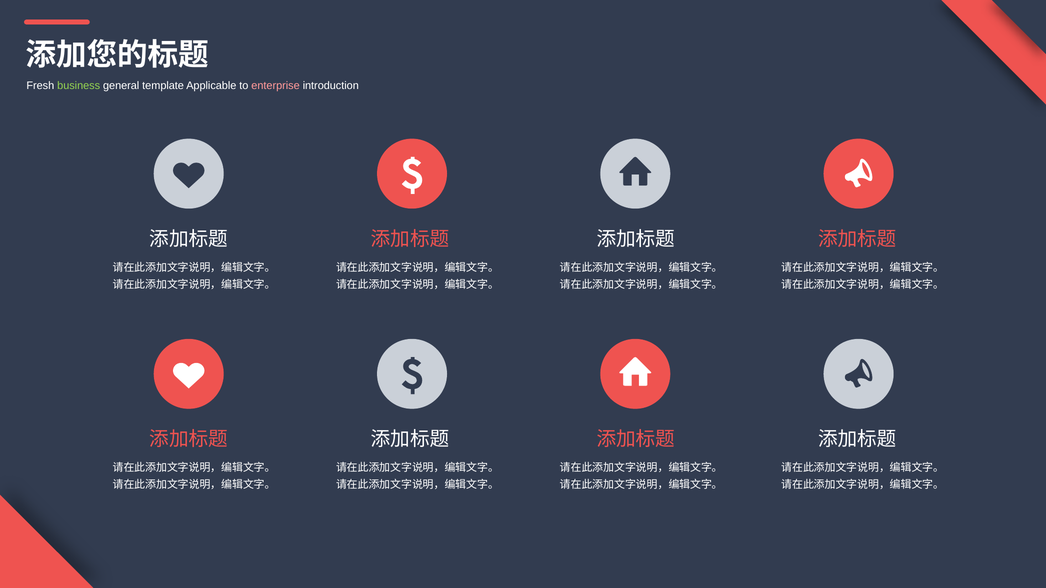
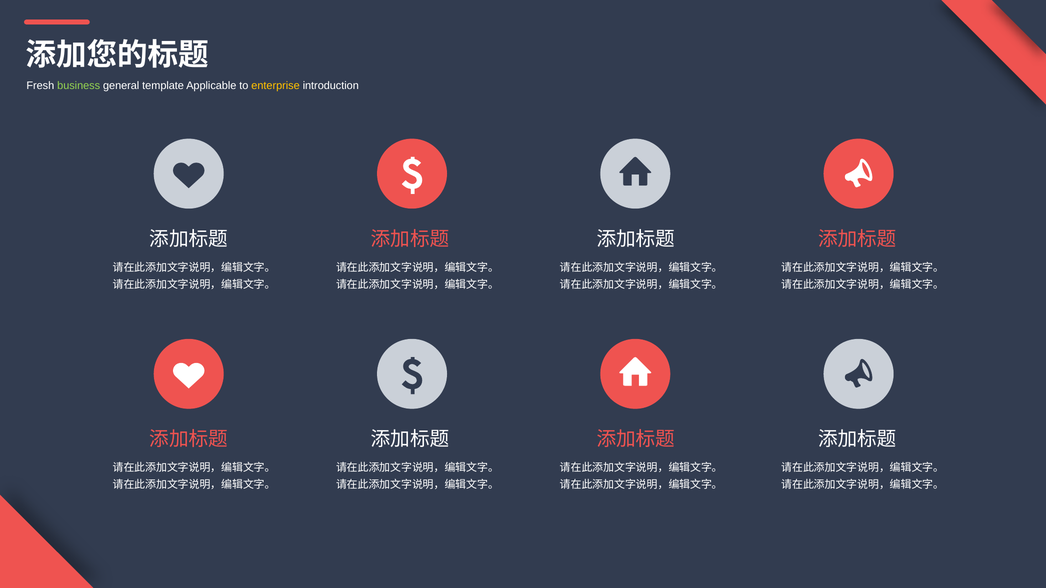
enterprise colour: pink -> yellow
